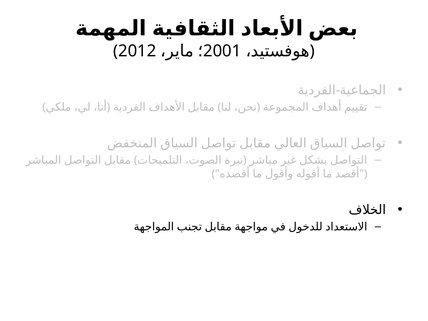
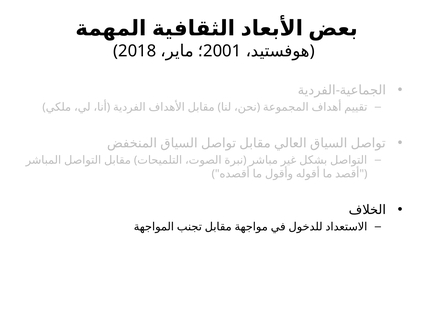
2012: 2012 -> 2018
